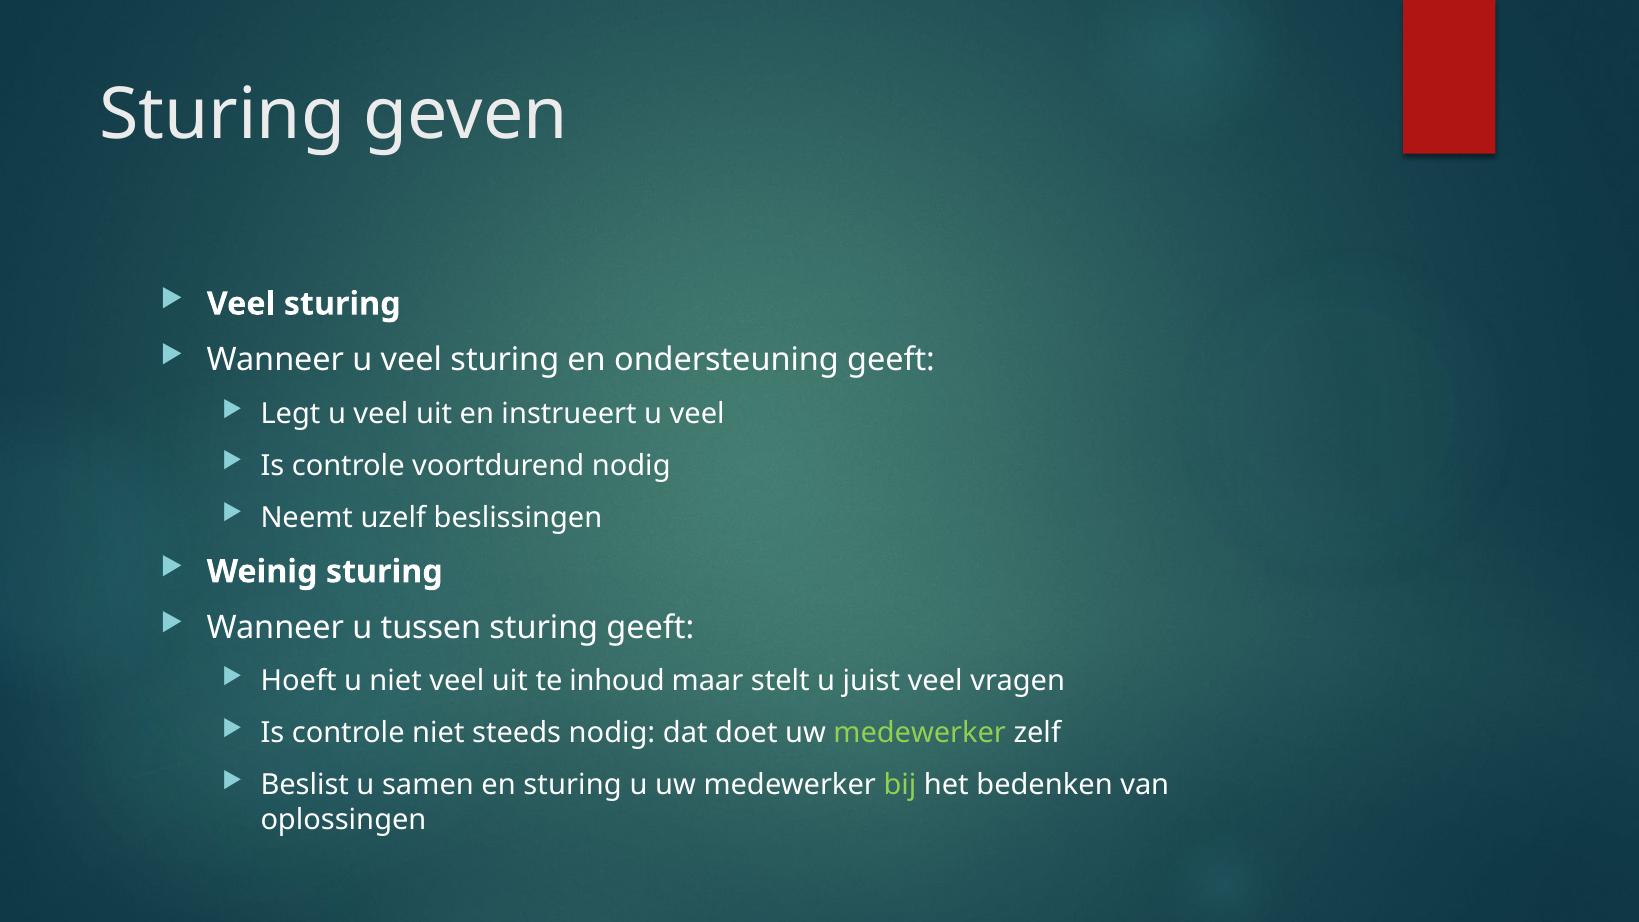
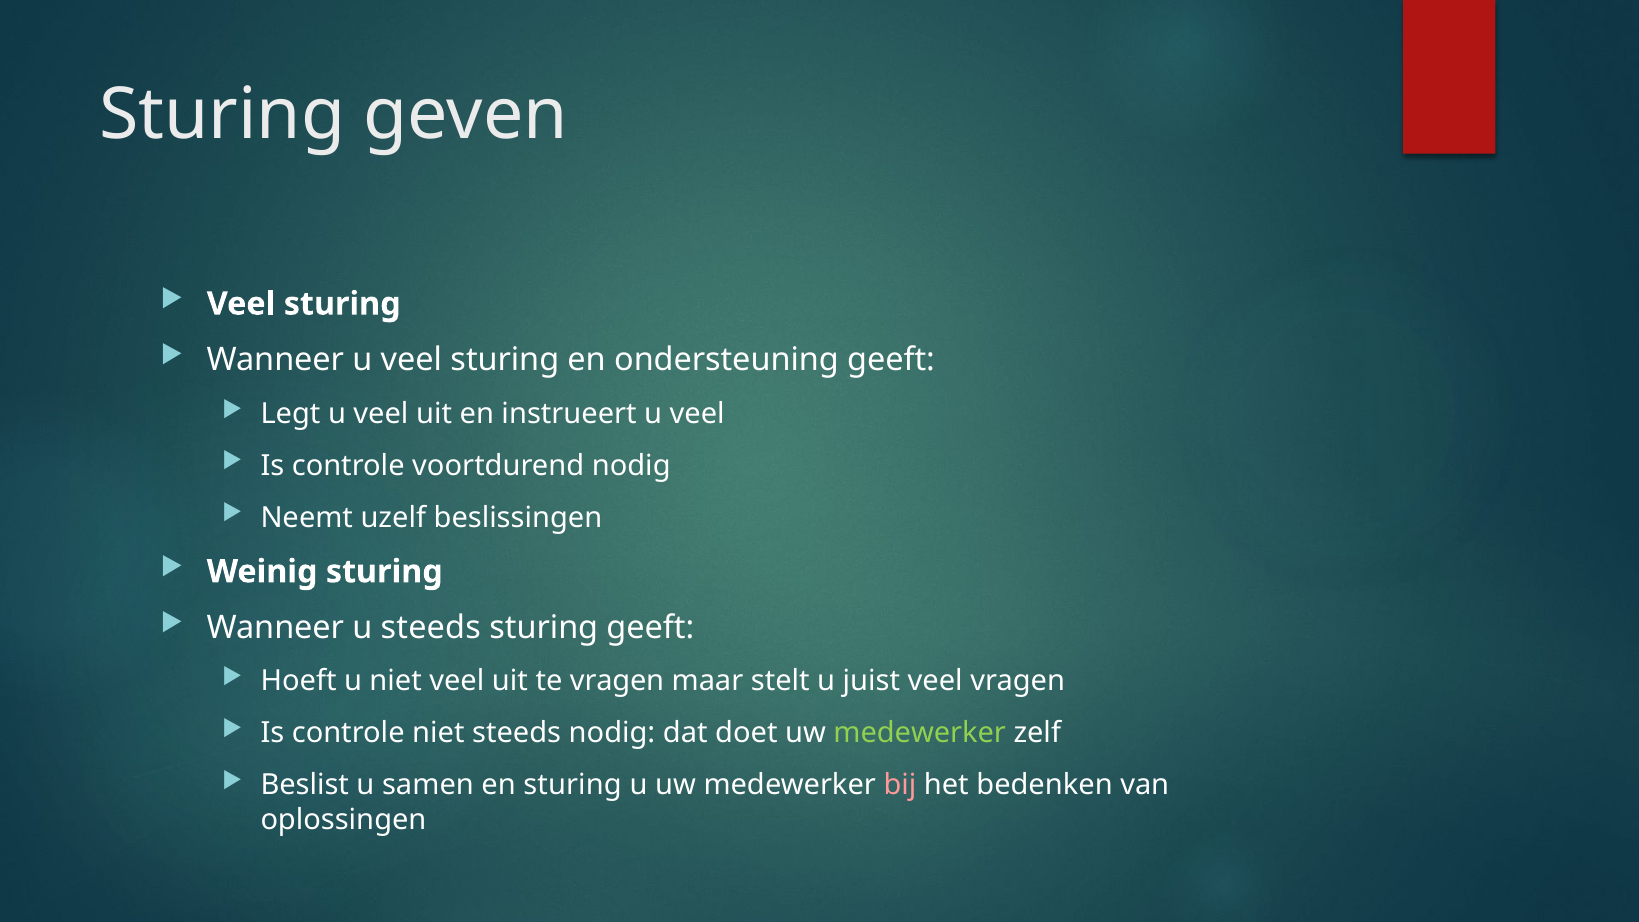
u tussen: tussen -> steeds
te inhoud: inhoud -> vragen
bij colour: light green -> pink
